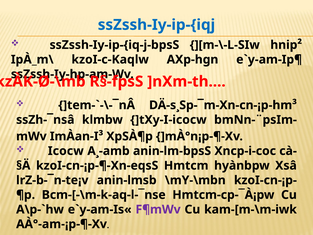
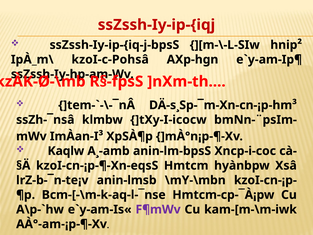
ssZssh-Iy-ip-{iqj colour: blue -> red
kzoI-c-Kaqlw: kzoI-c-Kaqlw -> kzoI-c-Pohsâ
Icocw: Icocw -> Kaqlw
